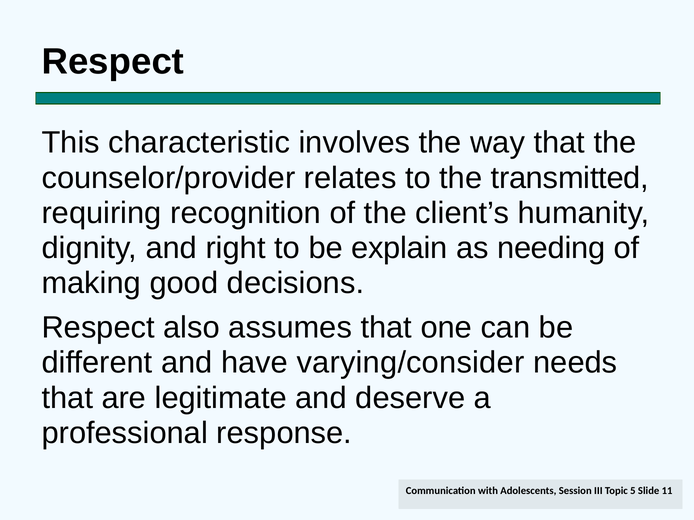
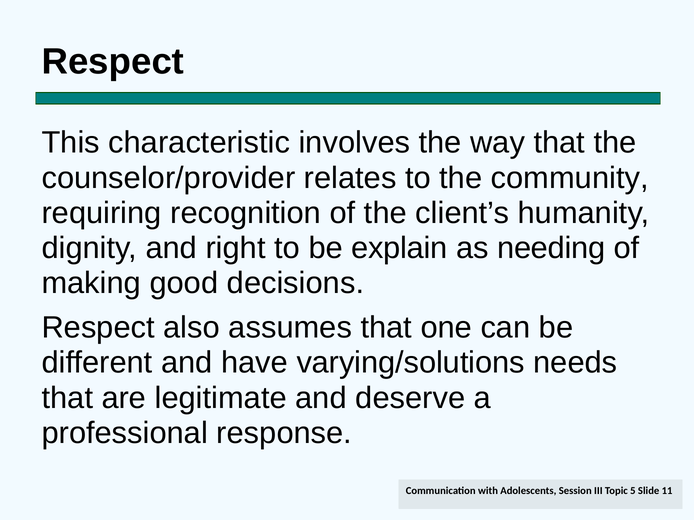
transmitted: transmitted -> community
varying/consider: varying/consider -> varying/solutions
